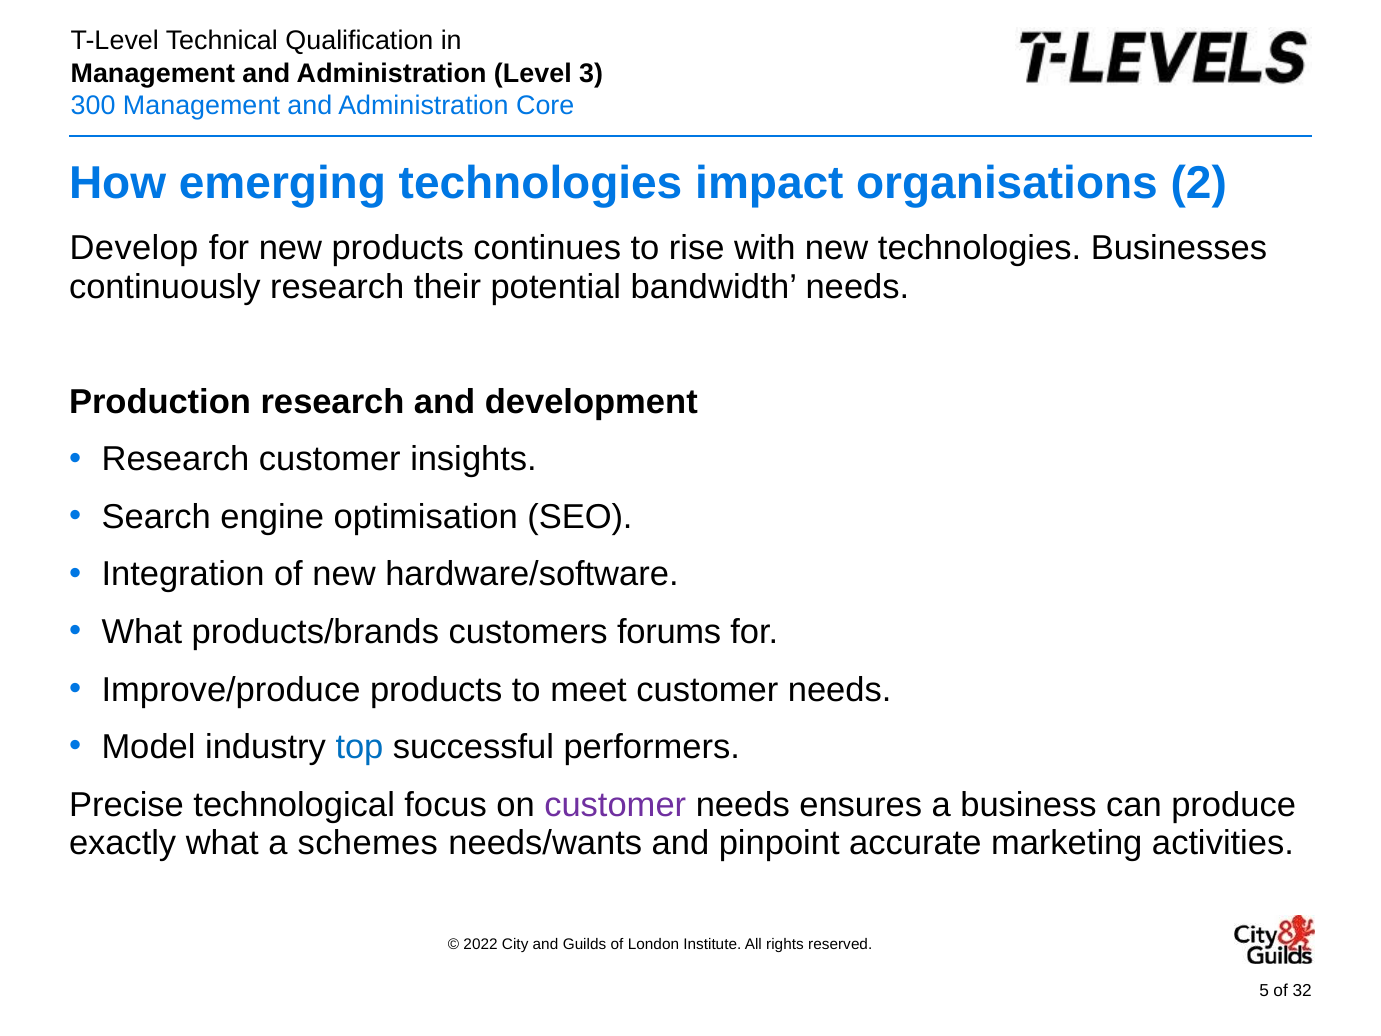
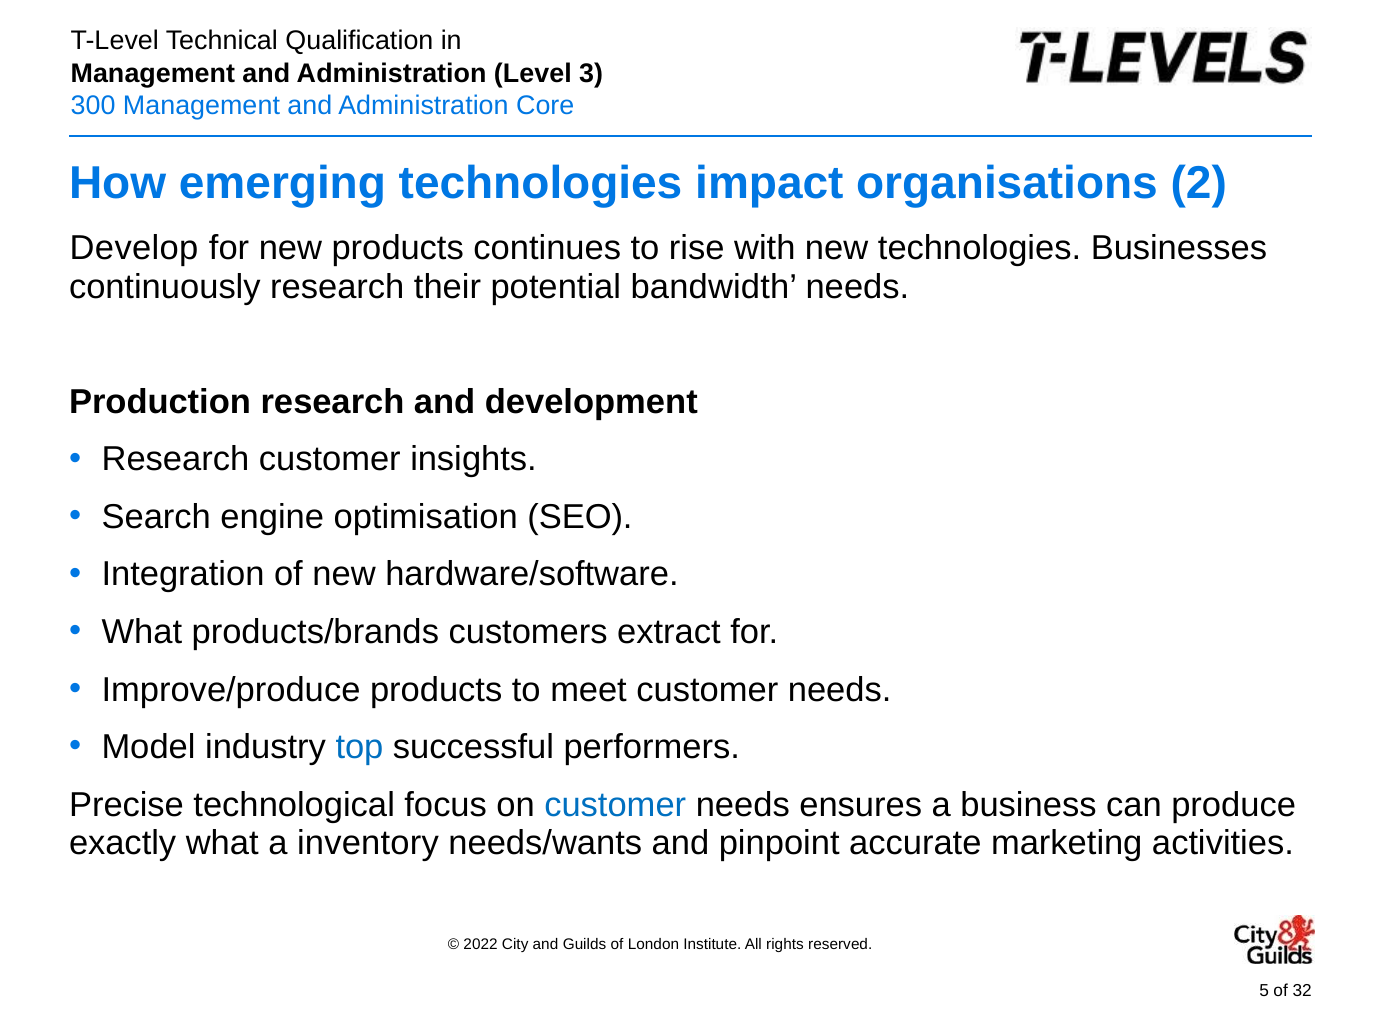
forums: forums -> extract
customer at (615, 805) colour: purple -> blue
schemes: schemes -> inventory
